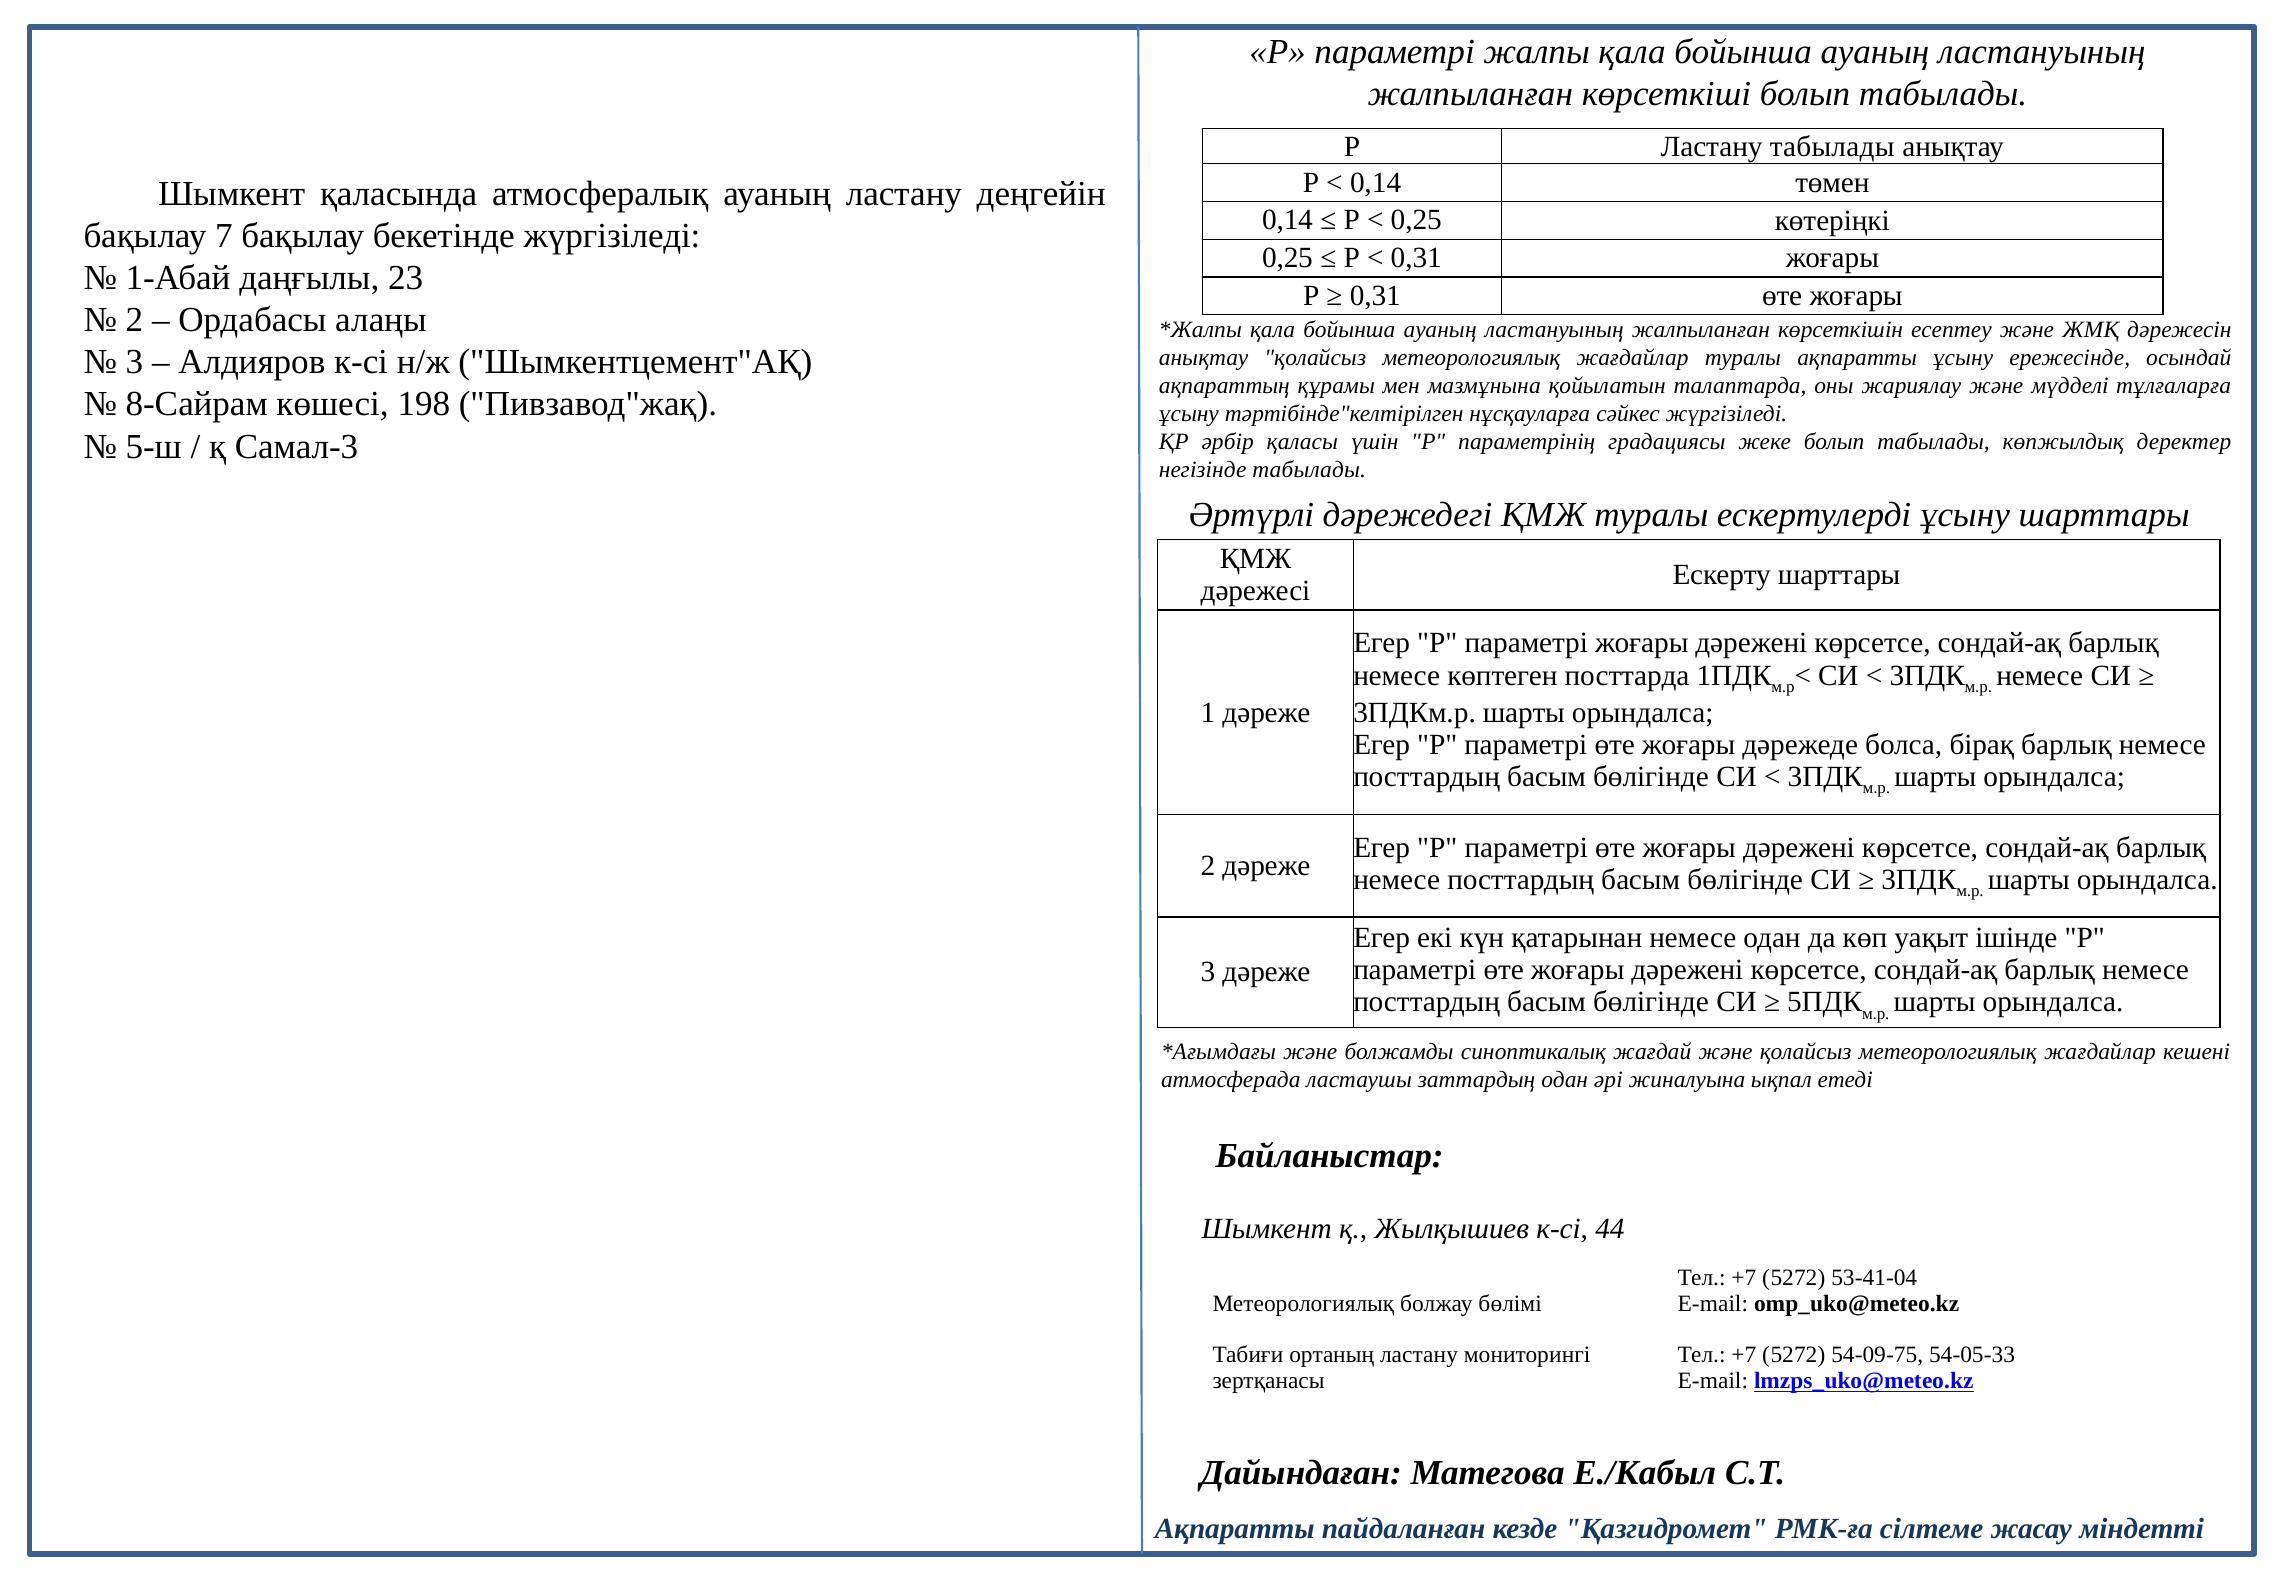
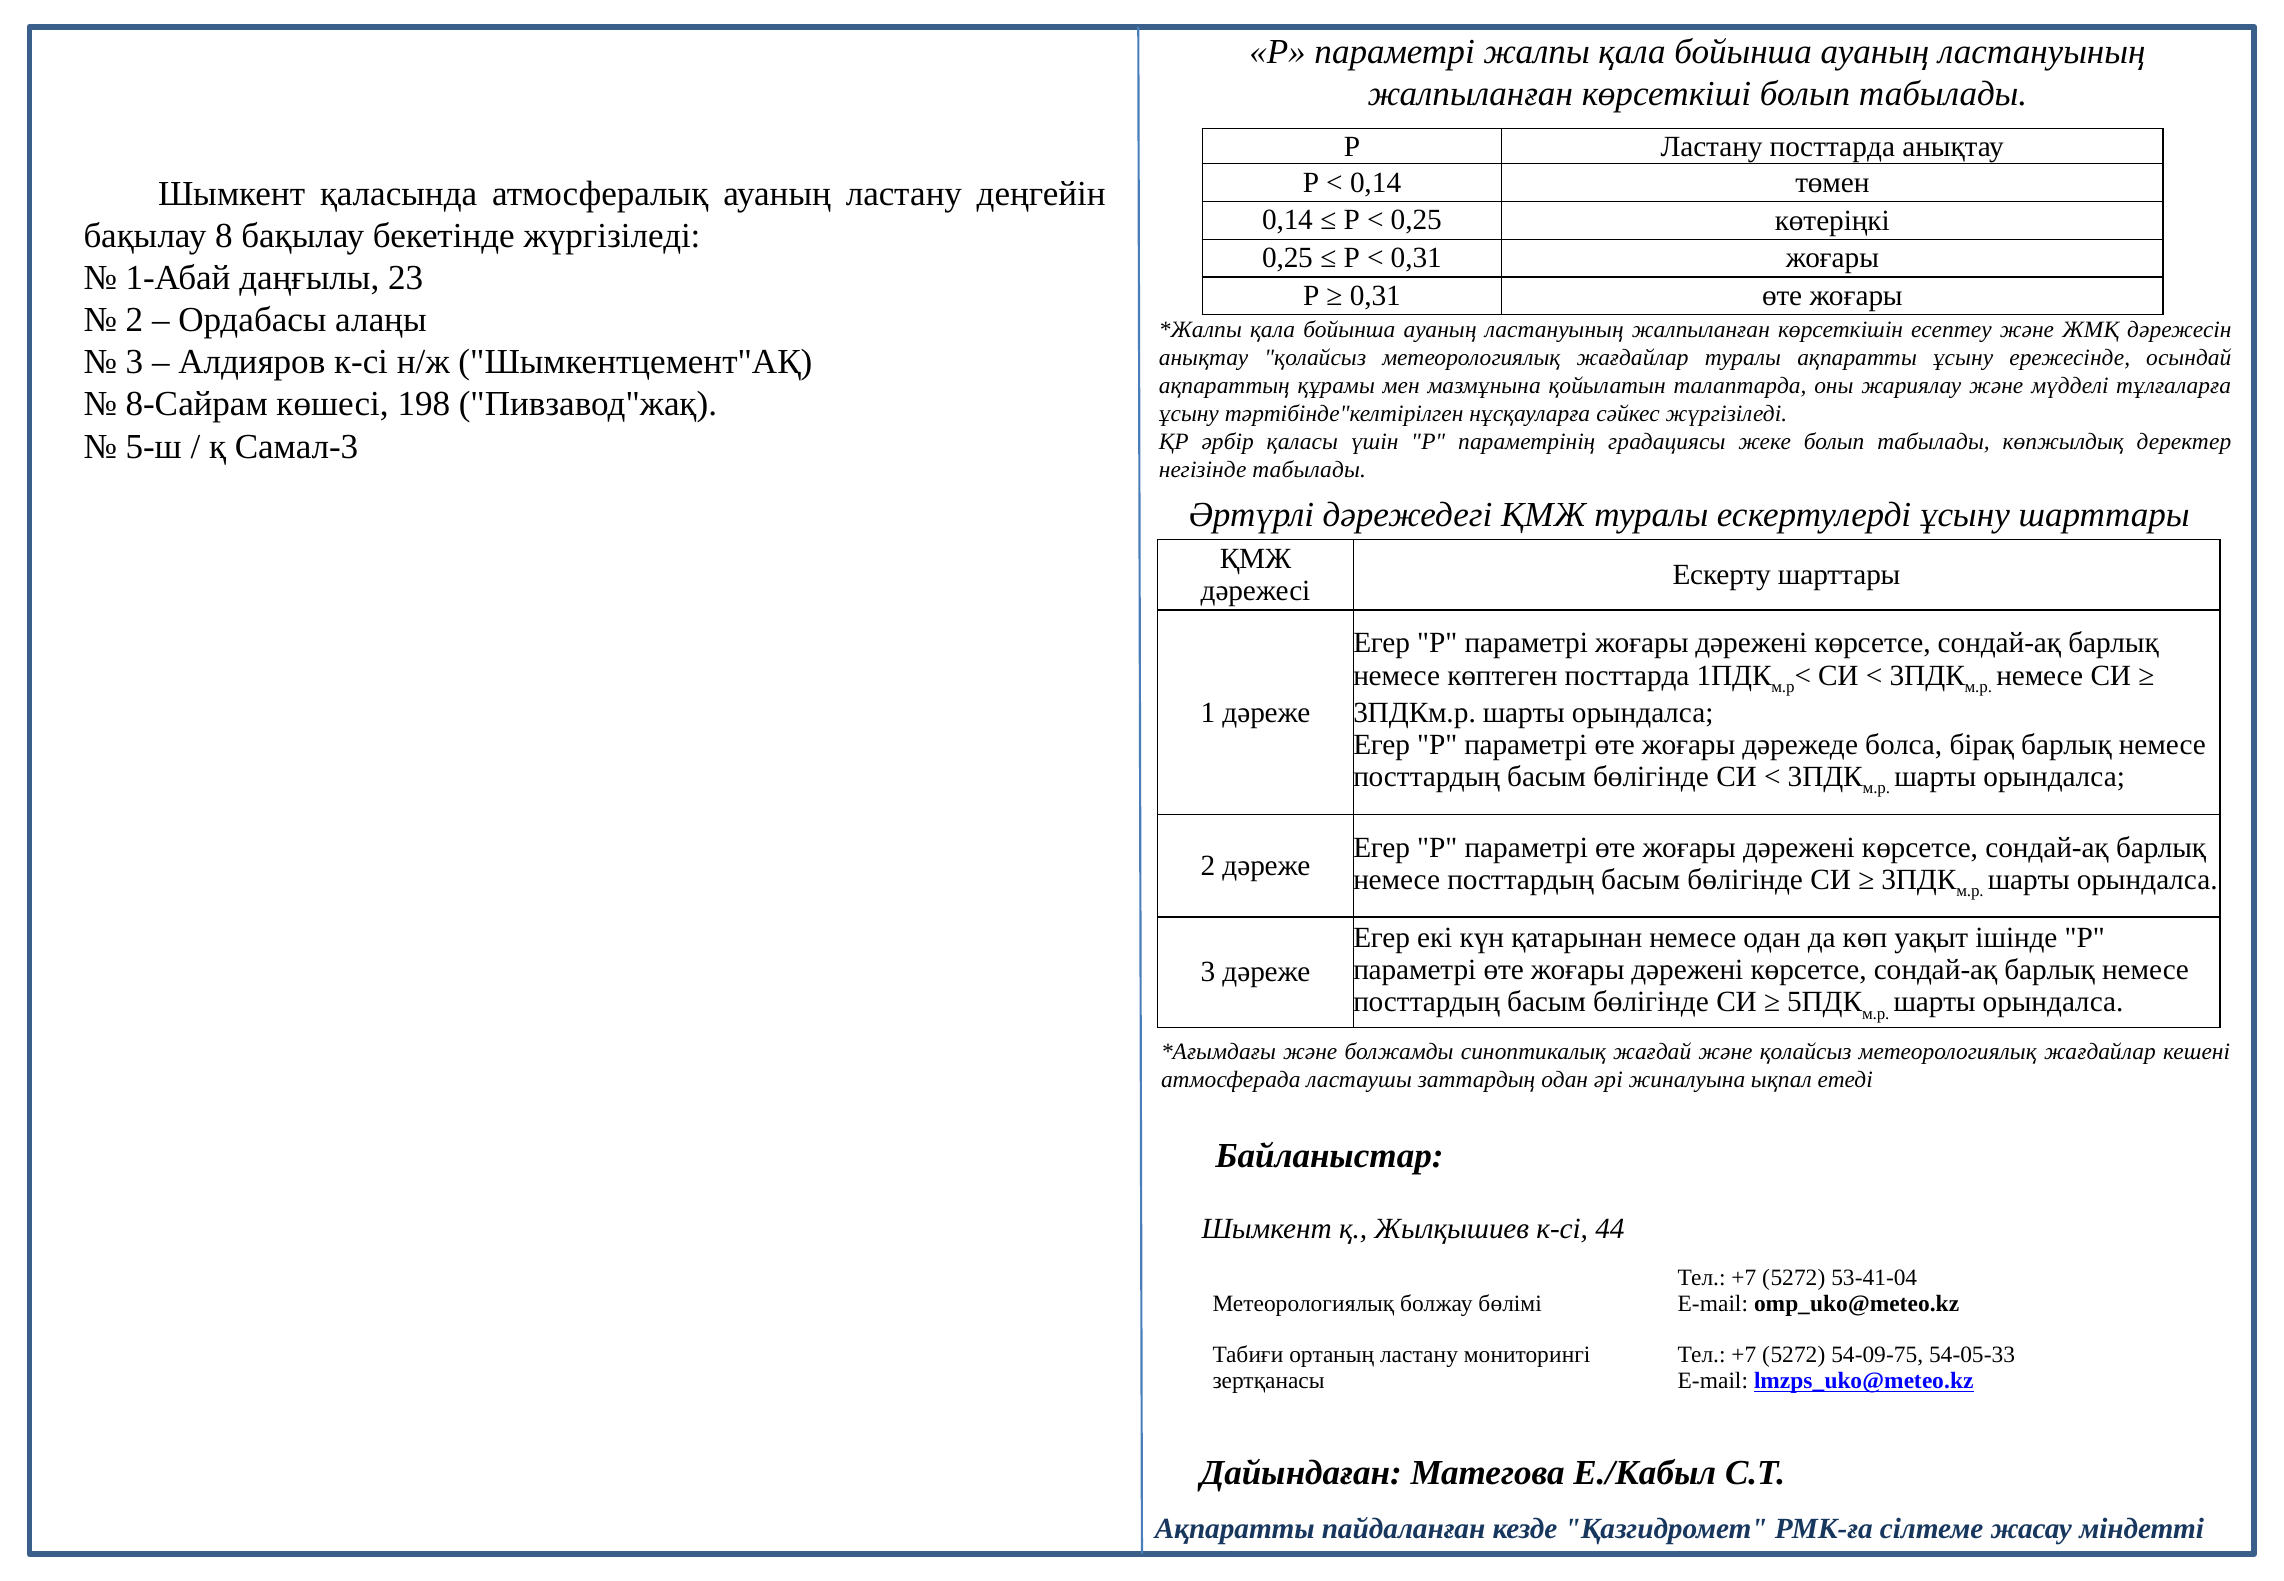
Ластану табылады: табылады -> посттарда
7: 7 -> 8
